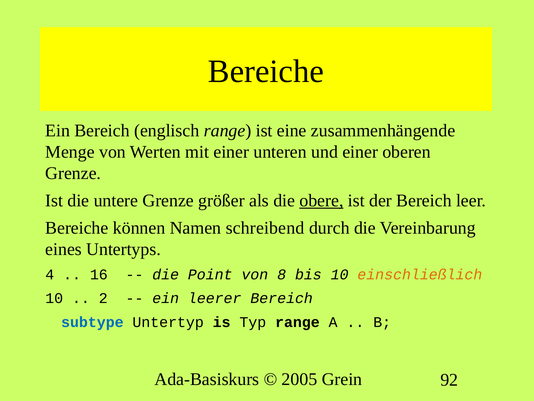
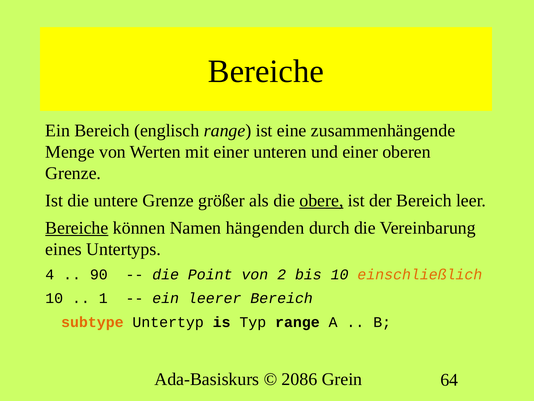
Bereiche at (77, 228) underline: none -> present
schreibend: schreibend -> hängenden
16: 16 -> 90
8: 8 -> 2
2: 2 -> 1
subtype colour: blue -> orange
2005: 2005 -> 2086
92: 92 -> 64
